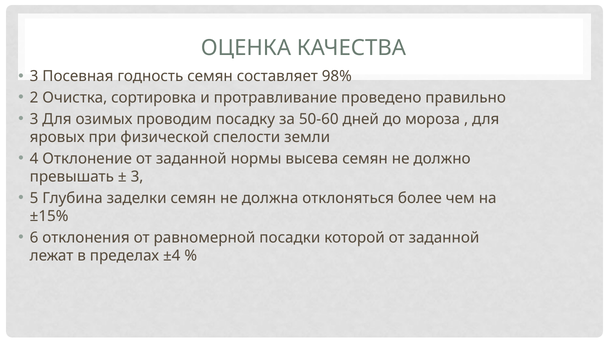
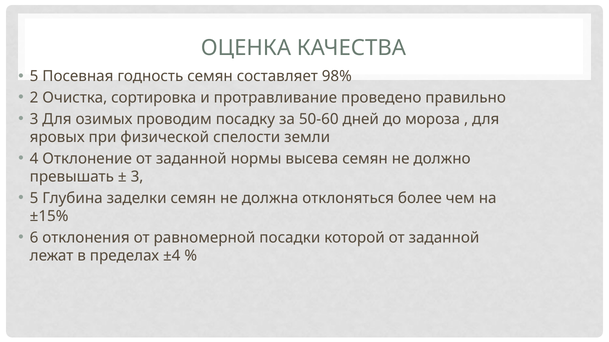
3 at (34, 77): 3 -> 5
